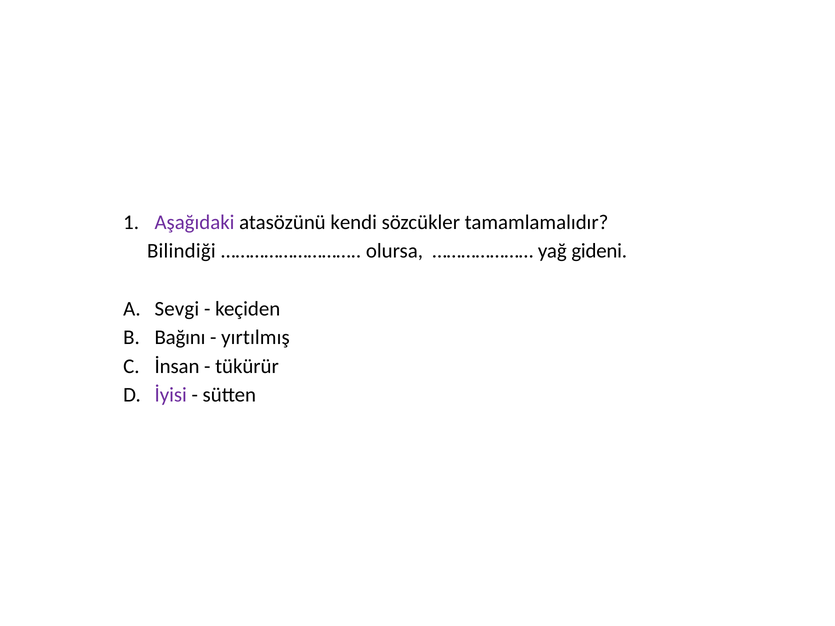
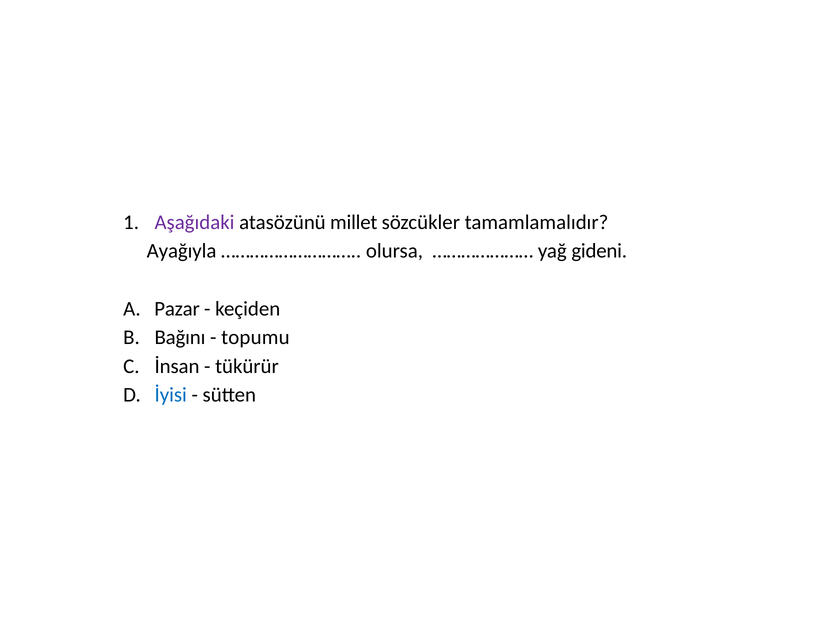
kendi: kendi -> millet
Bilindiği: Bilindiği -> Ayağıyla
Sevgi: Sevgi -> Pazar
yırtılmış: yırtılmış -> topumu
İyisi colour: purple -> blue
